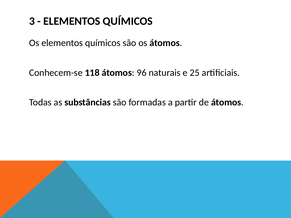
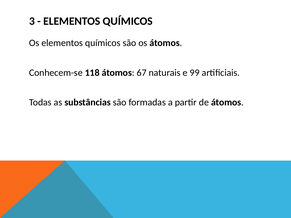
96: 96 -> 67
25: 25 -> 99
